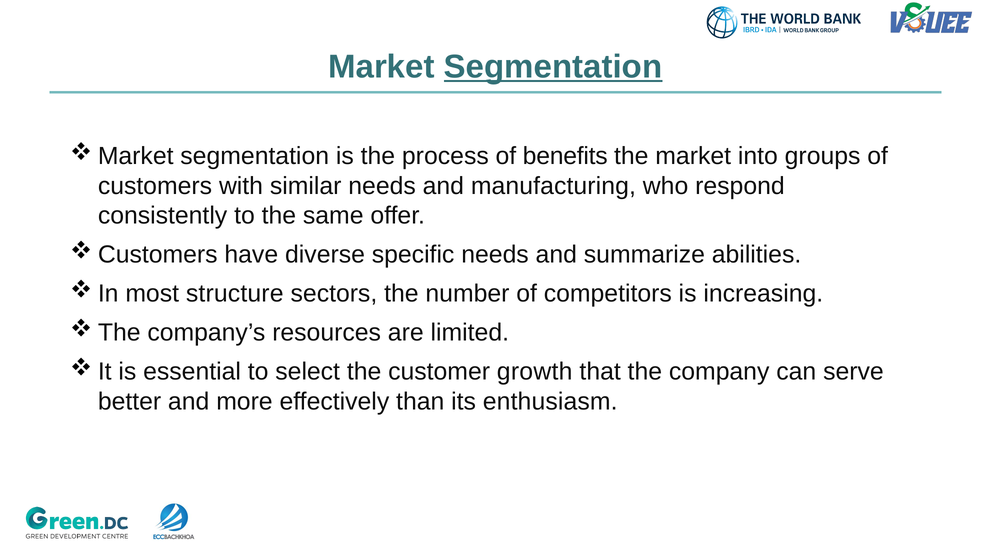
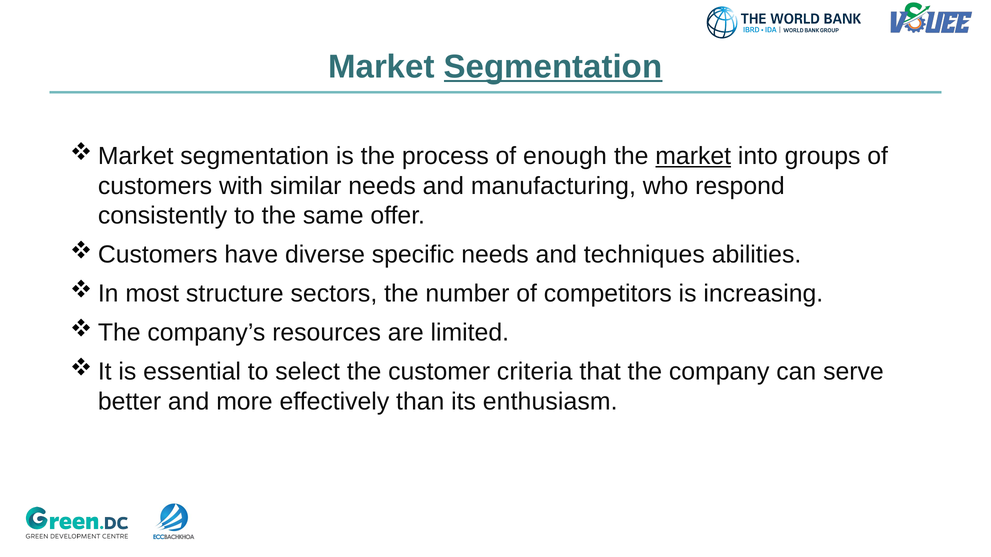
benefits: benefits -> enough
market at (693, 156) underline: none -> present
summarize: summarize -> techniques
growth: growth -> criteria
